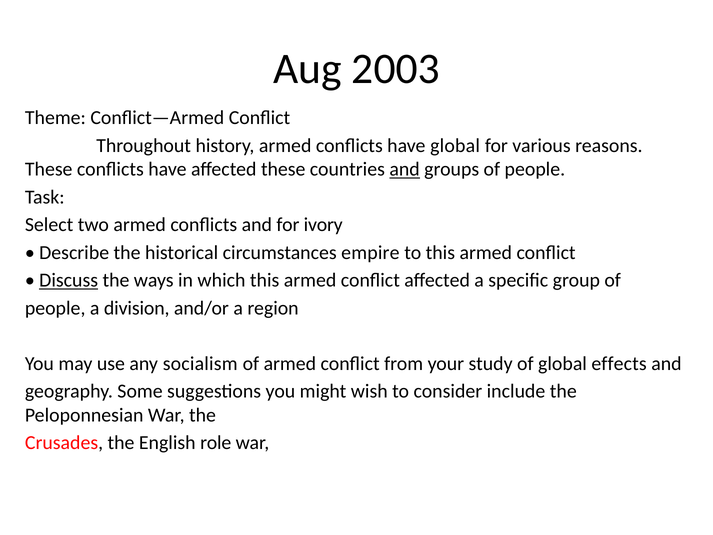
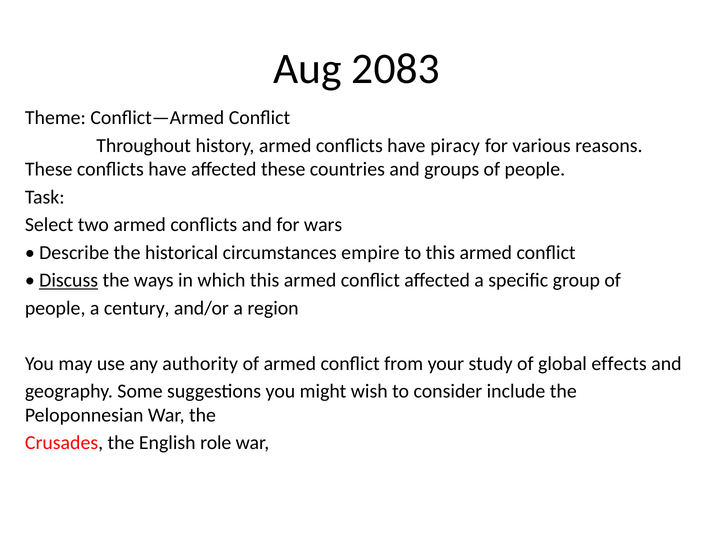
2003: 2003 -> 2083
have global: global -> piracy
and at (405, 169) underline: present -> none
ivory: ivory -> wars
division: division -> century
socialism: socialism -> authority
